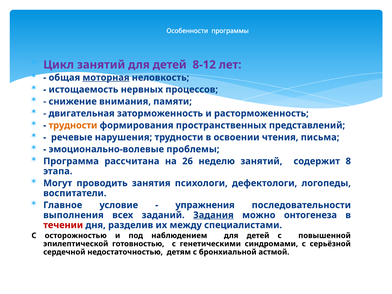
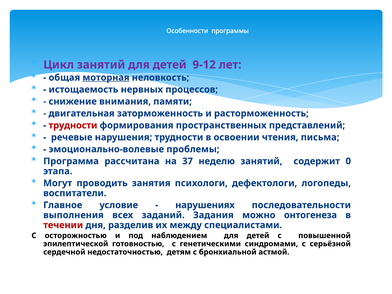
8-12: 8-12 -> 9-12
трудности at (73, 125) colour: orange -> red
26: 26 -> 37
8: 8 -> 0
упражнения: упражнения -> нарушениях
Задания underline: present -> none
